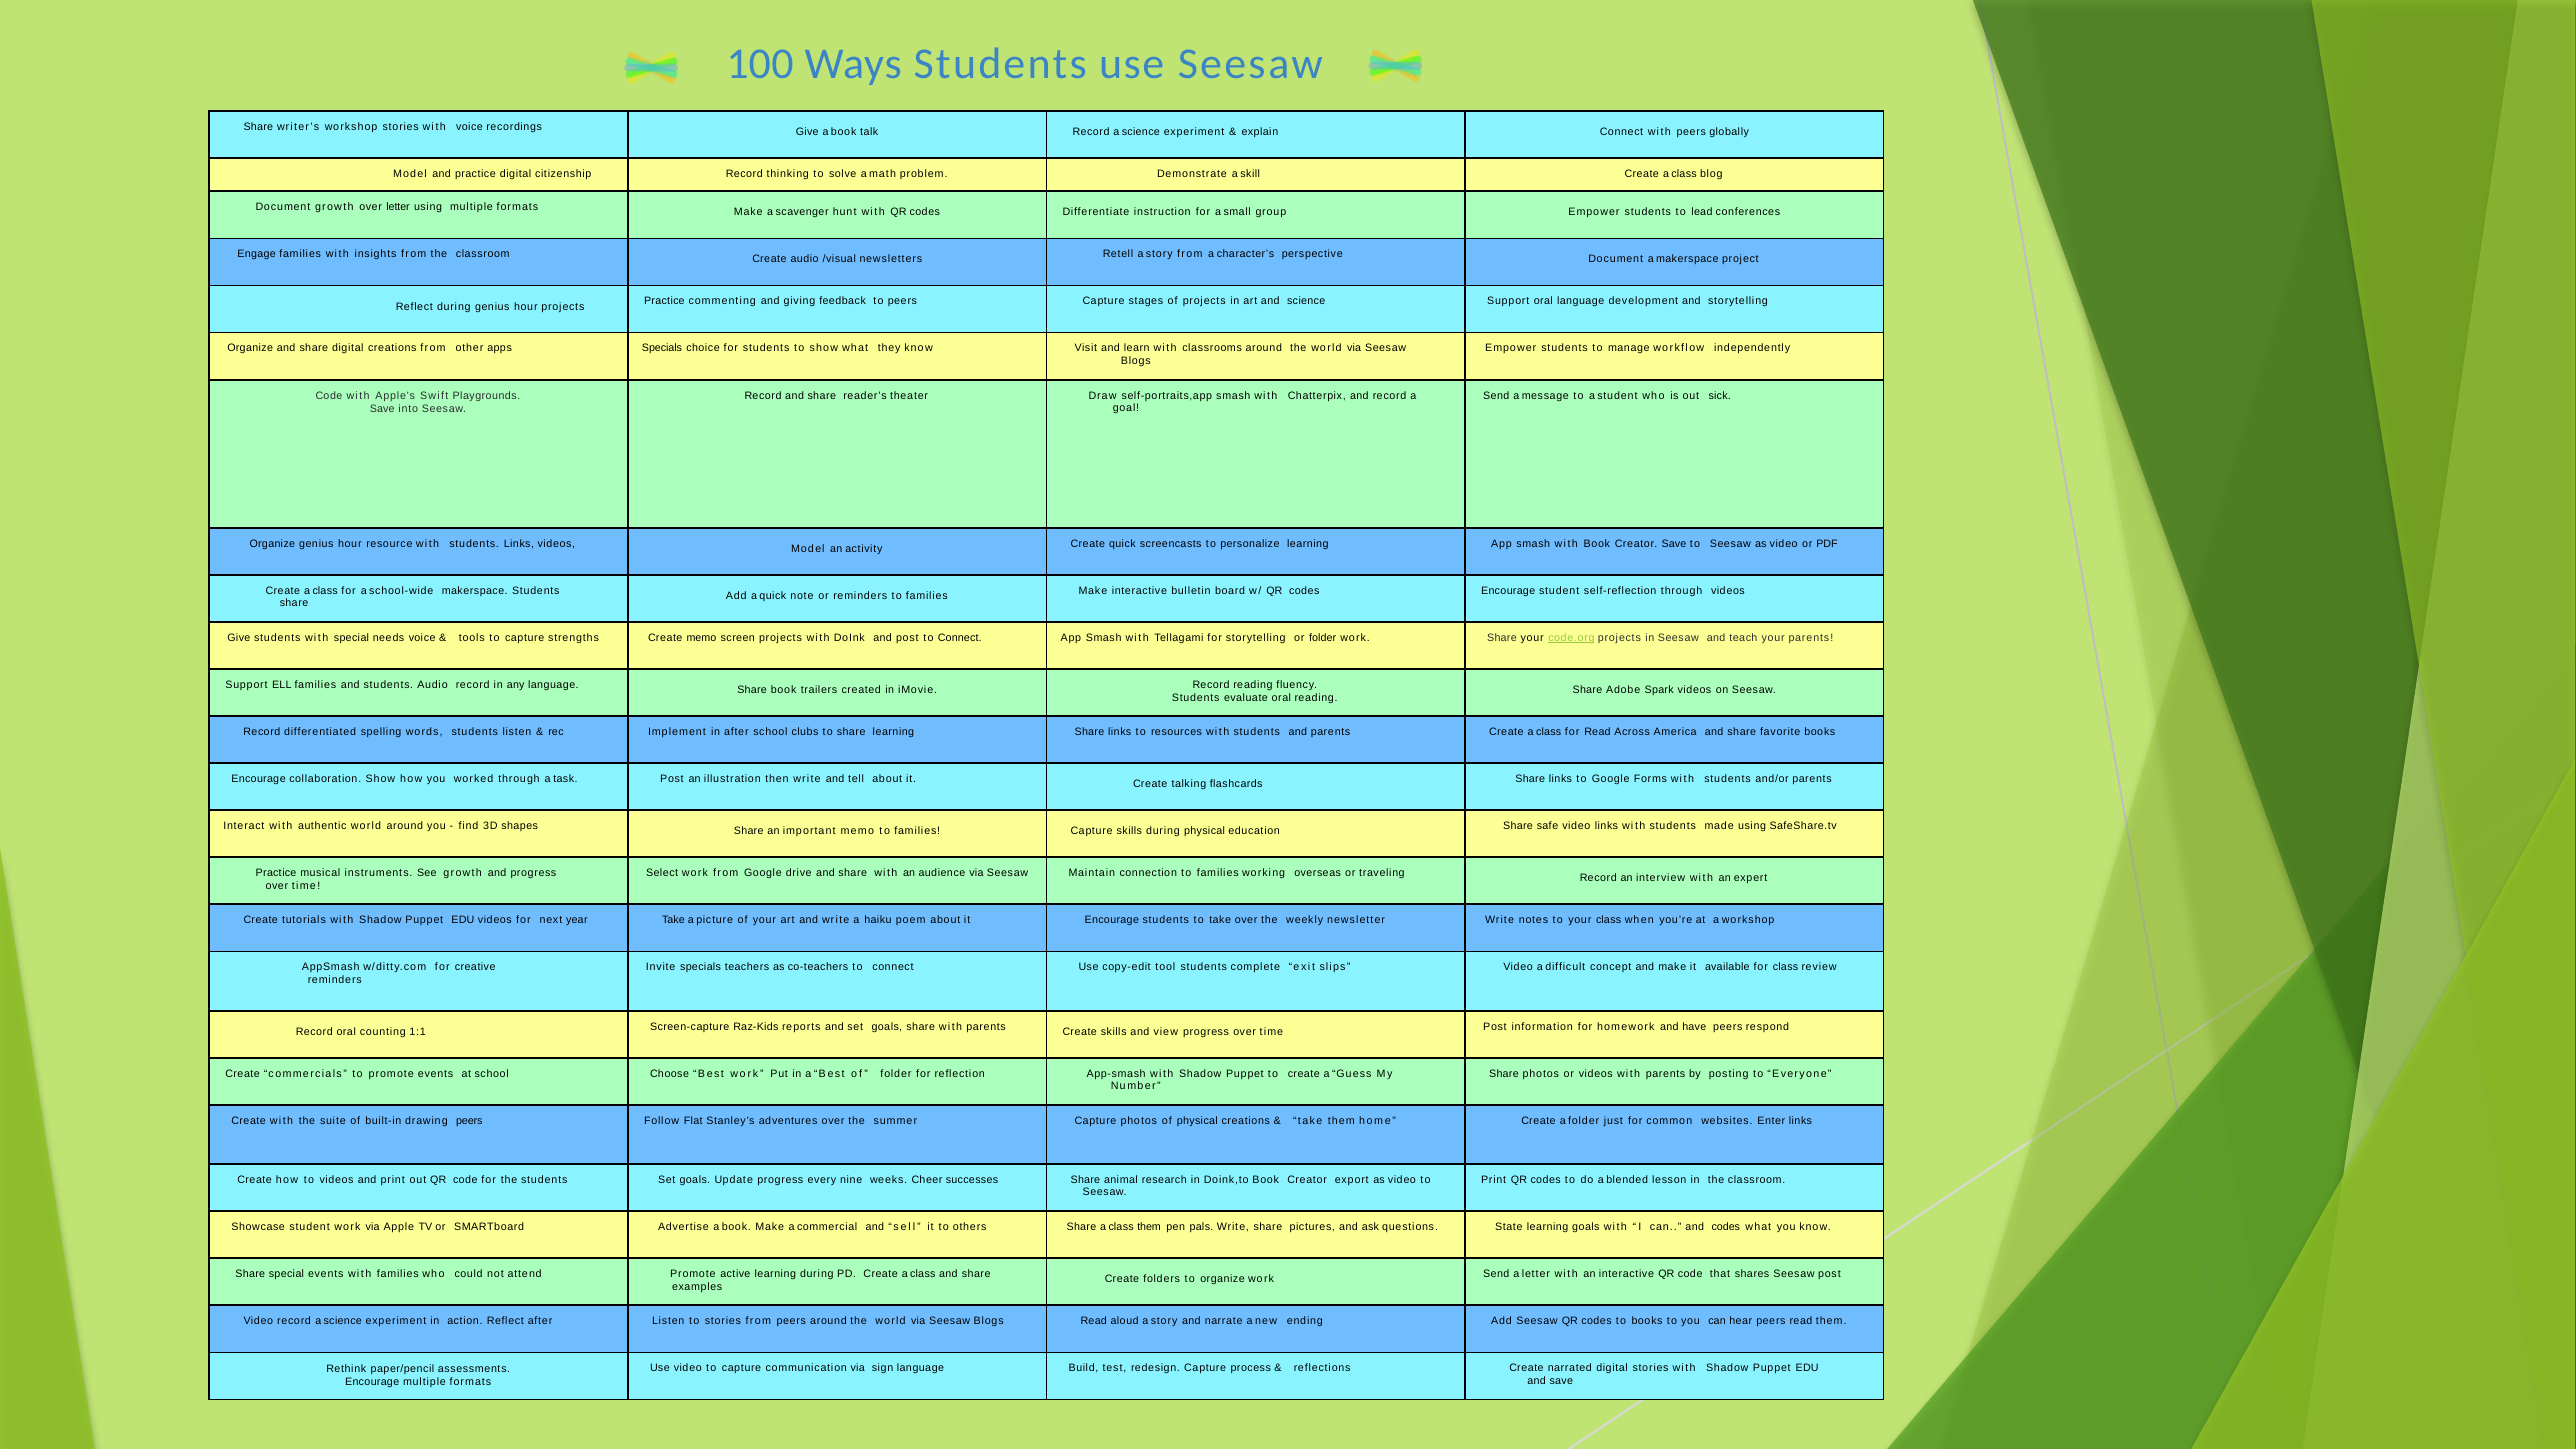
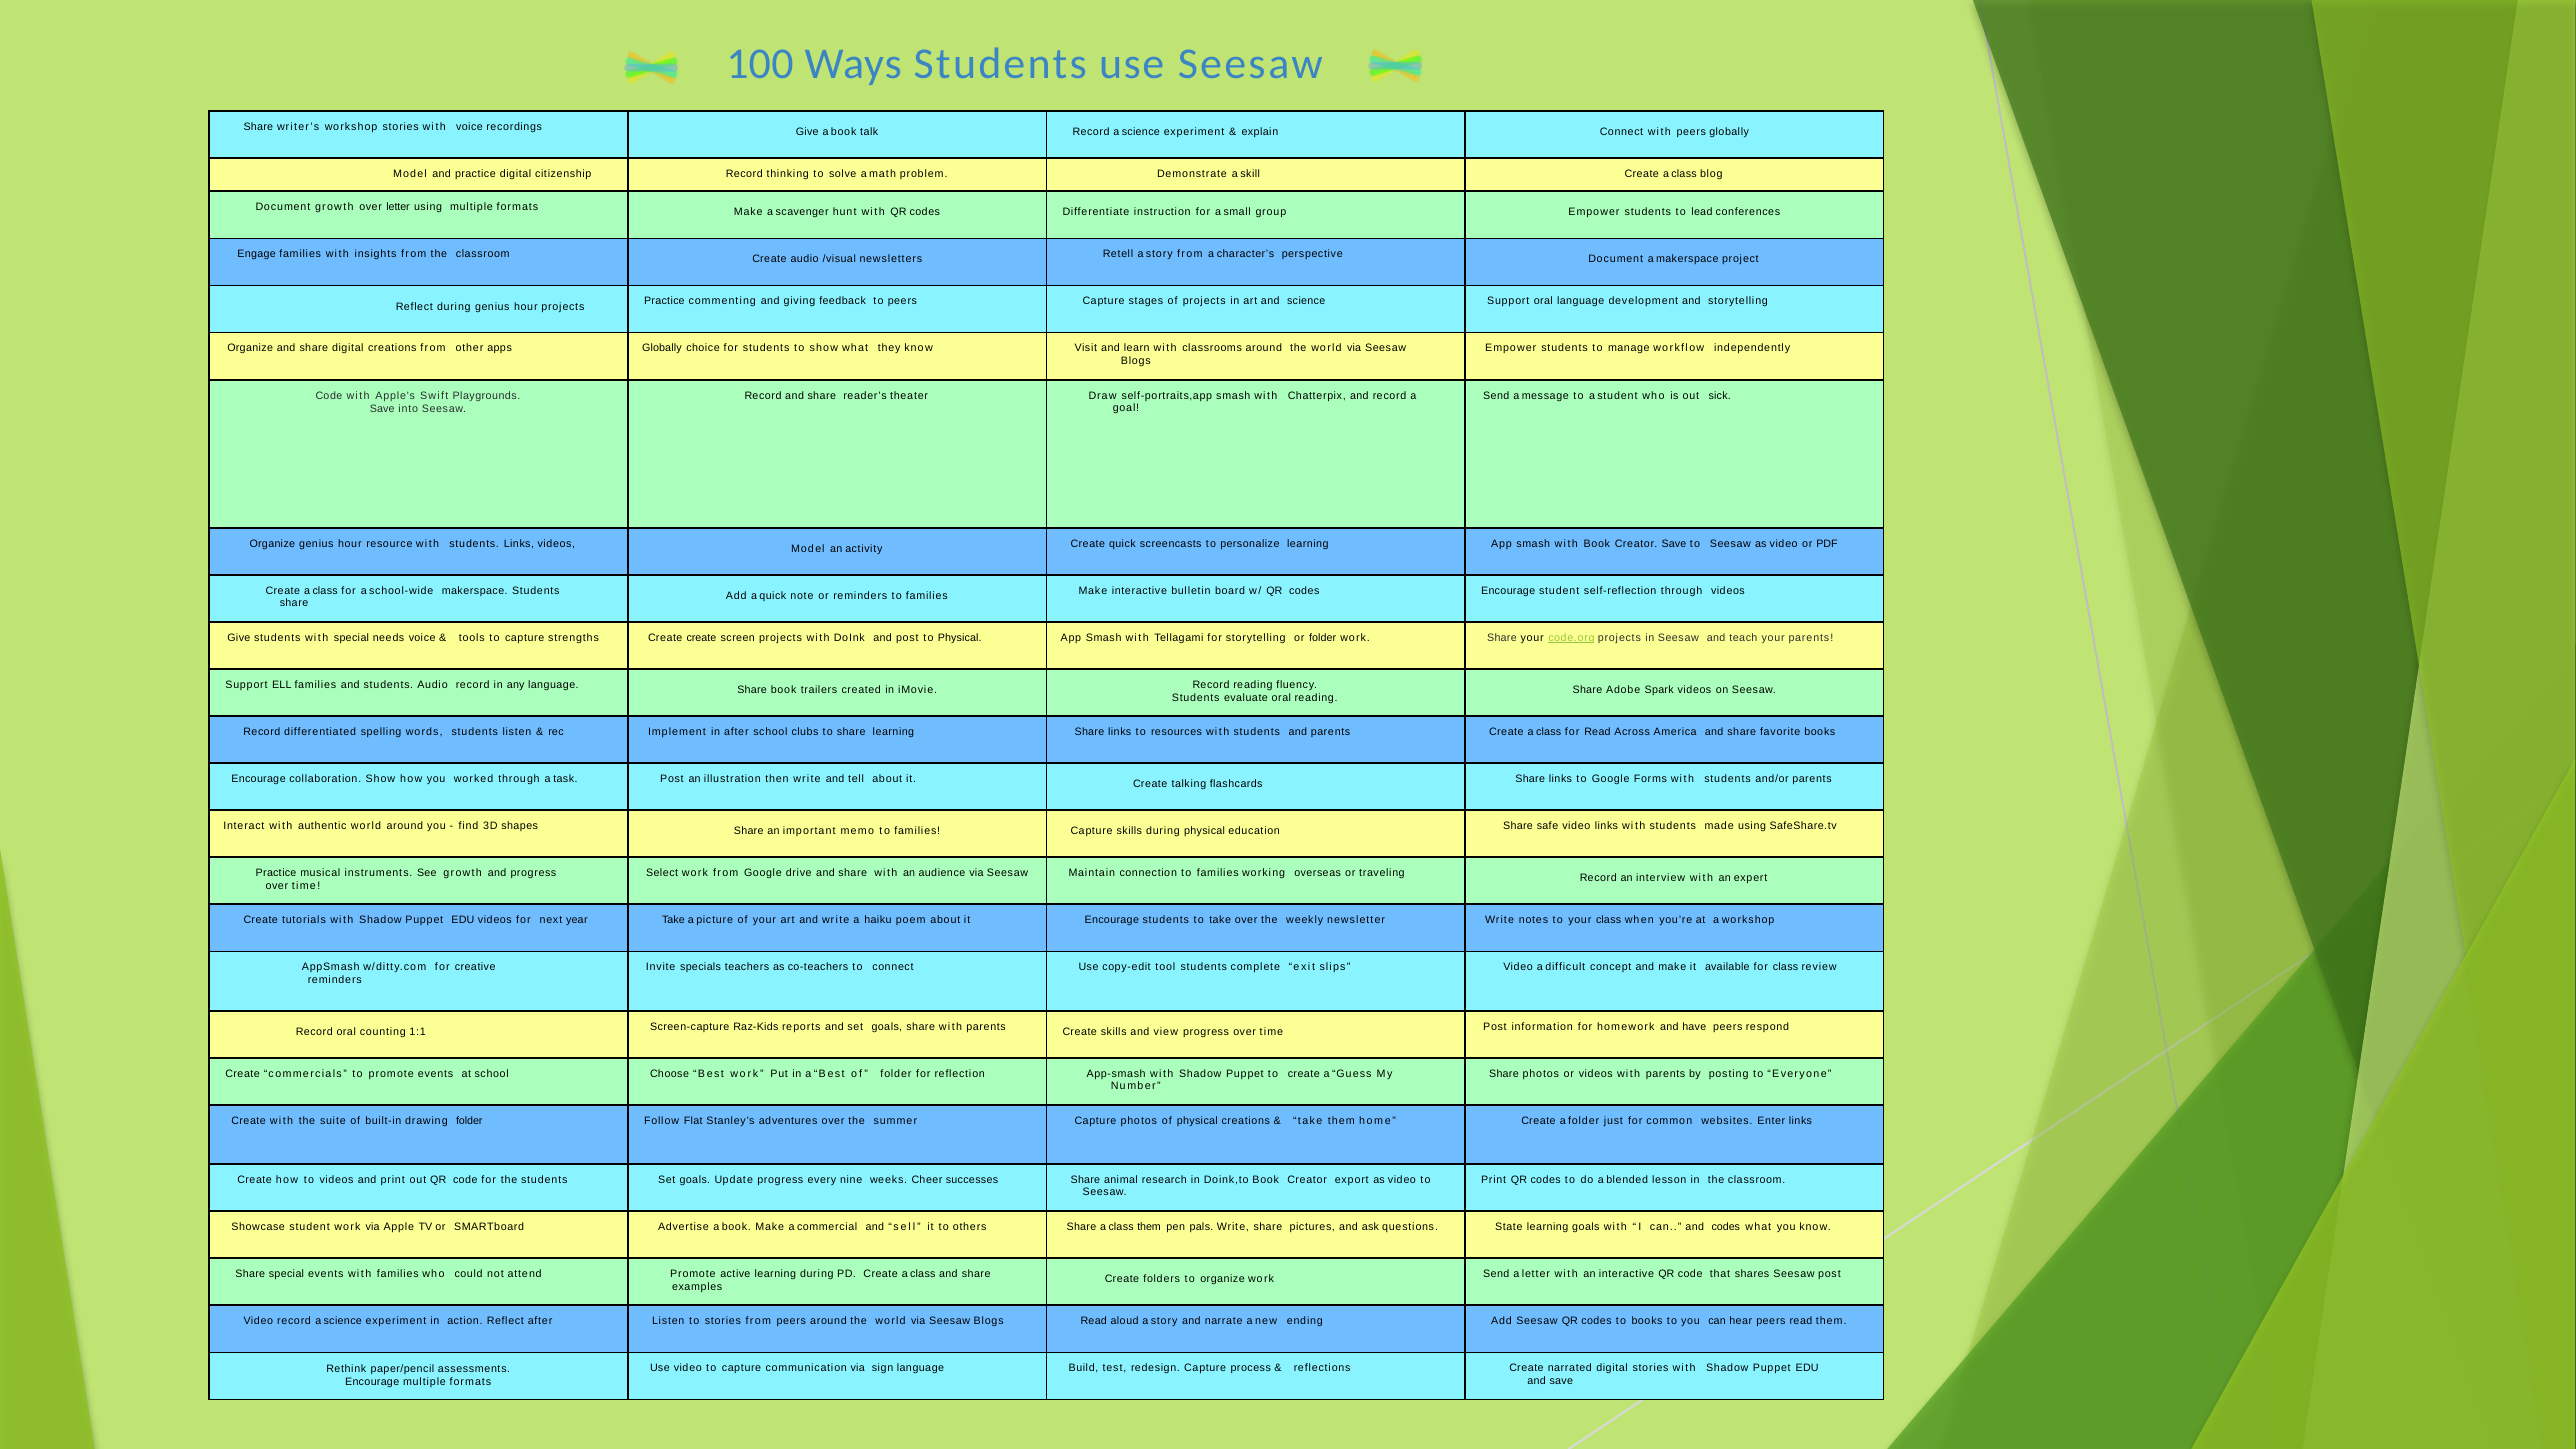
apps Specials: Specials -> Globally
Create memo: memo -> create
post to Connect: Connect -> Physical
drawing peers: peers -> folder
